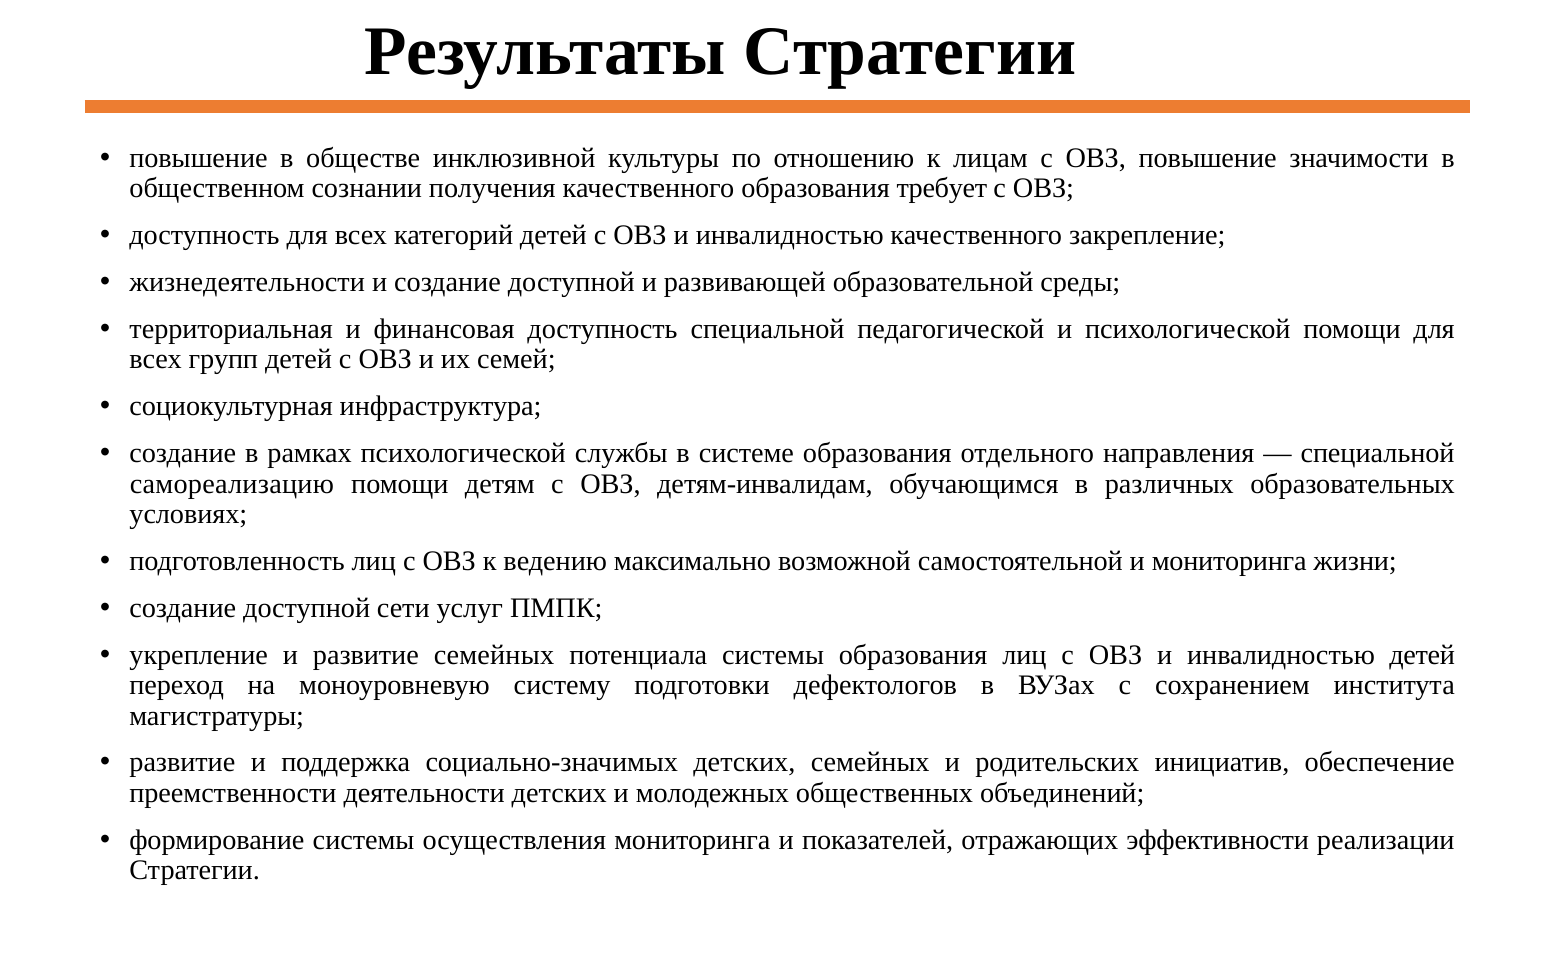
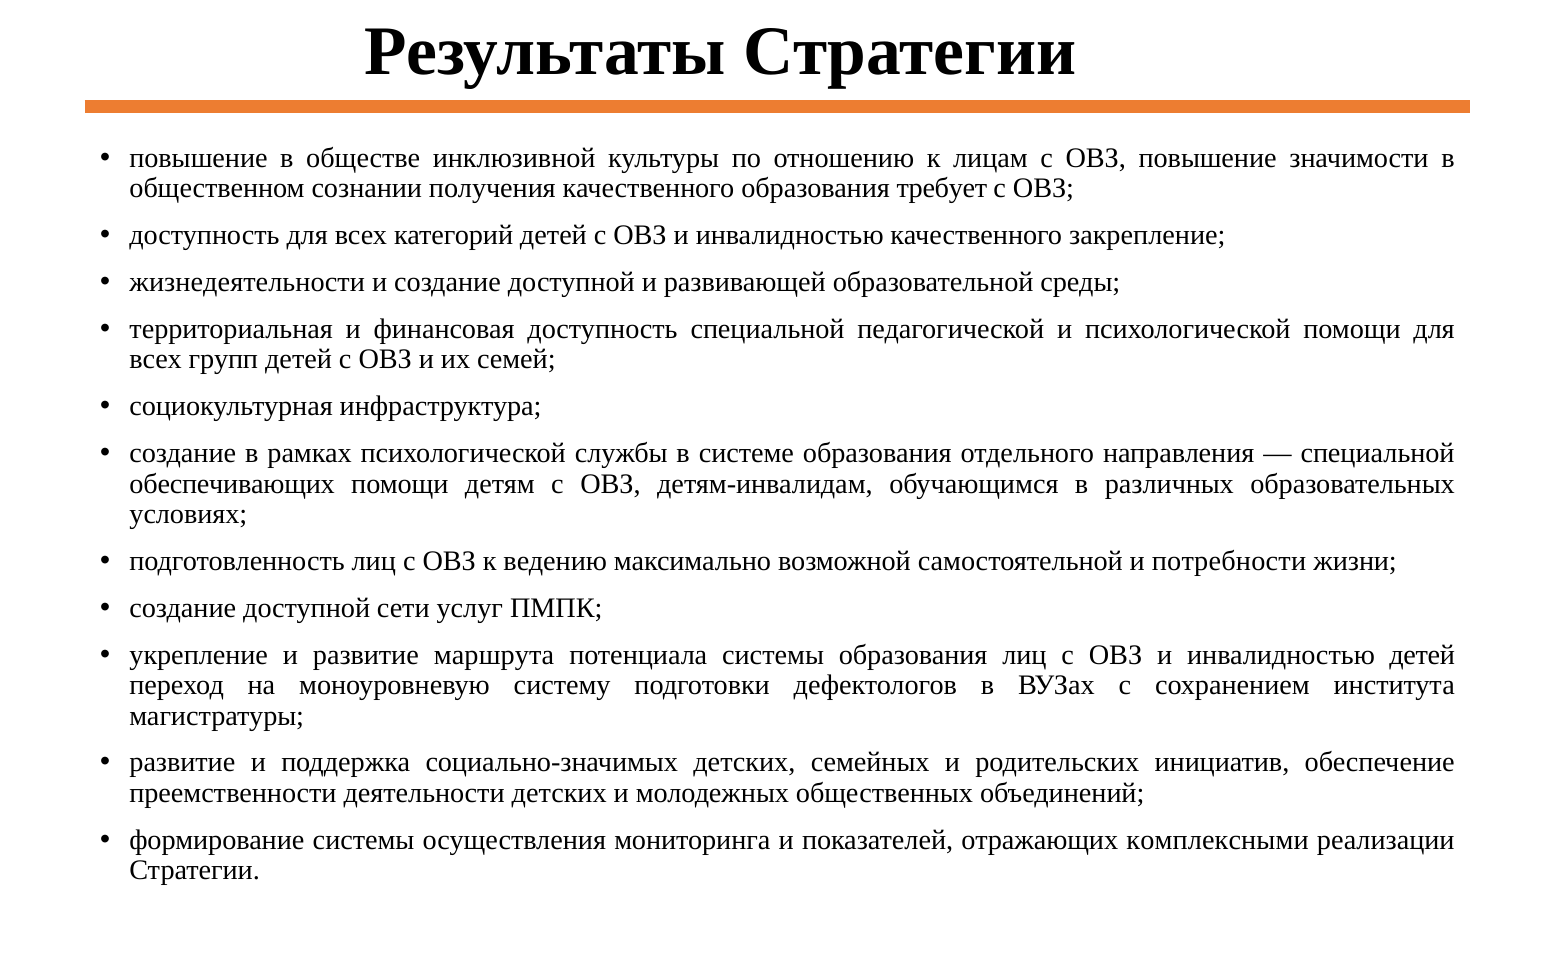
самореализацию: самореализацию -> обеспечивающих
и мониторинга: мониторинга -> потребности
развитие семейных: семейных -> маршрута
эффективности: эффективности -> комплексными
